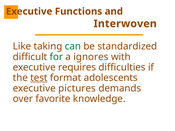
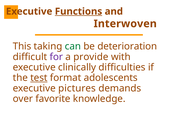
Functions underline: none -> present
Like: Like -> This
standardized: standardized -> deterioration
for colour: green -> purple
ignores: ignores -> provide
requires: requires -> clinically
